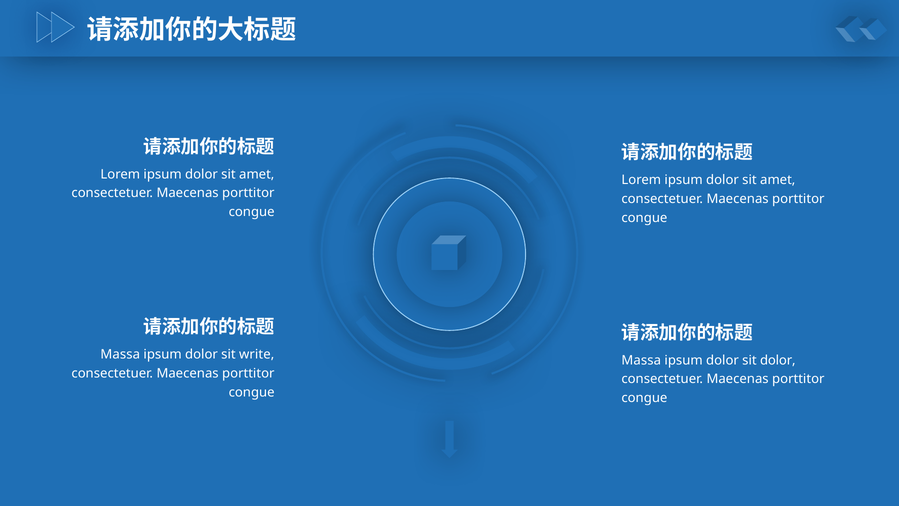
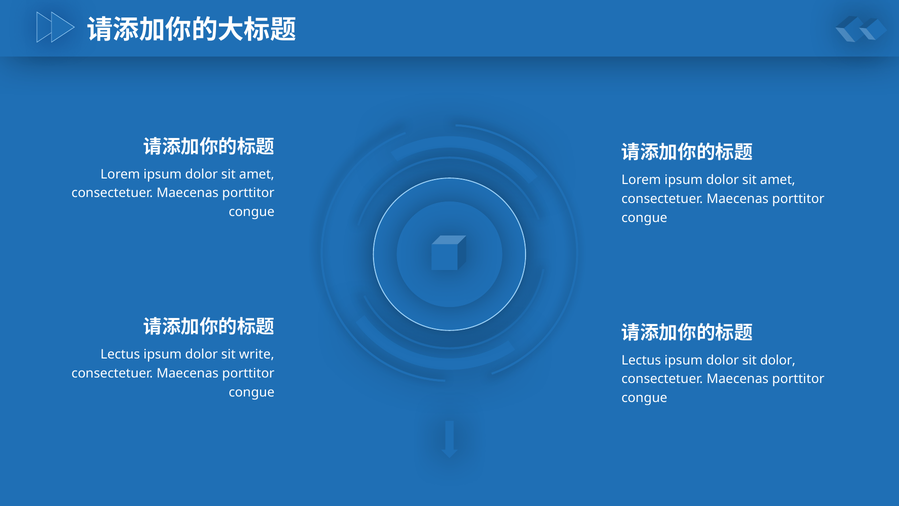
Massa at (120, 354): Massa -> Lectus
Massa at (641, 360): Massa -> Lectus
